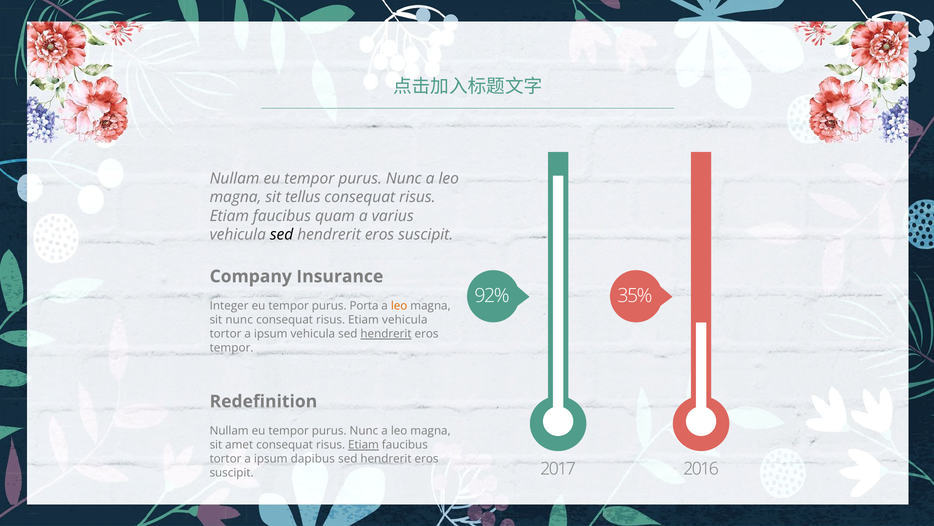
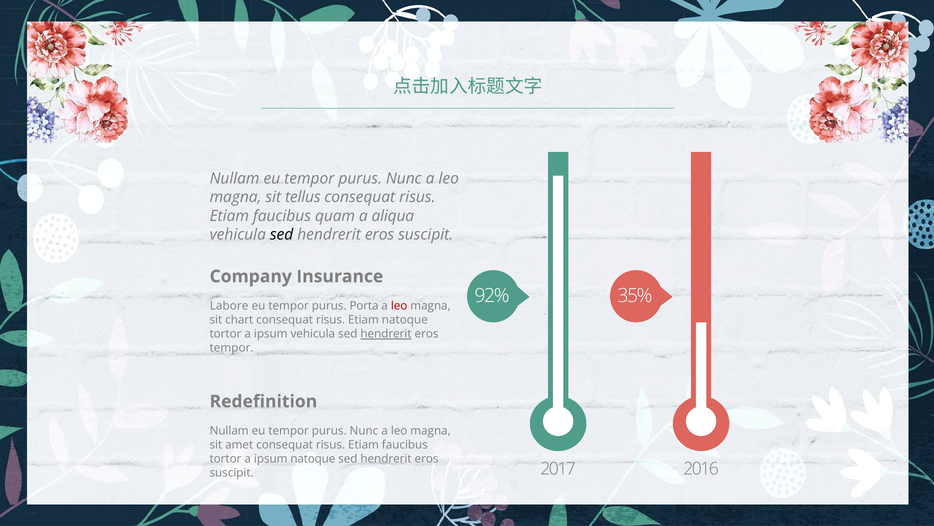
varius: varius -> aliqua
Integer: Integer -> Labore
leo at (399, 306) colour: orange -> red
sit nunc: nunc -> chart
Etiam vehicula: vehicula -> natoque
Etiam at (363, 445) underline: present -> none
ipsum dapibus: dapibus -> natoque
